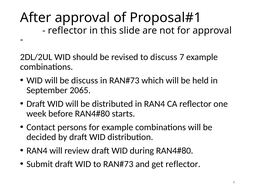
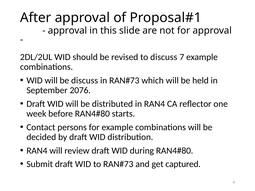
reflector at (67, 31): reflector -> approval
2065: 2065 -> 2076
get reflector: reflector -> captured
